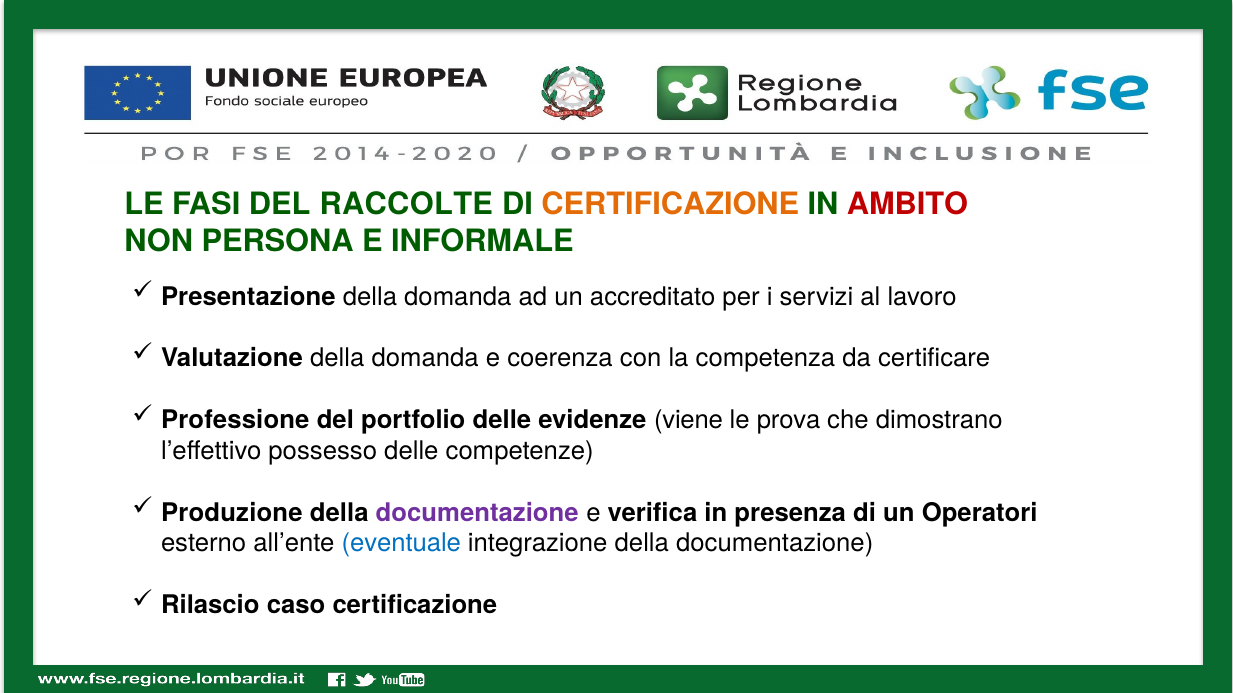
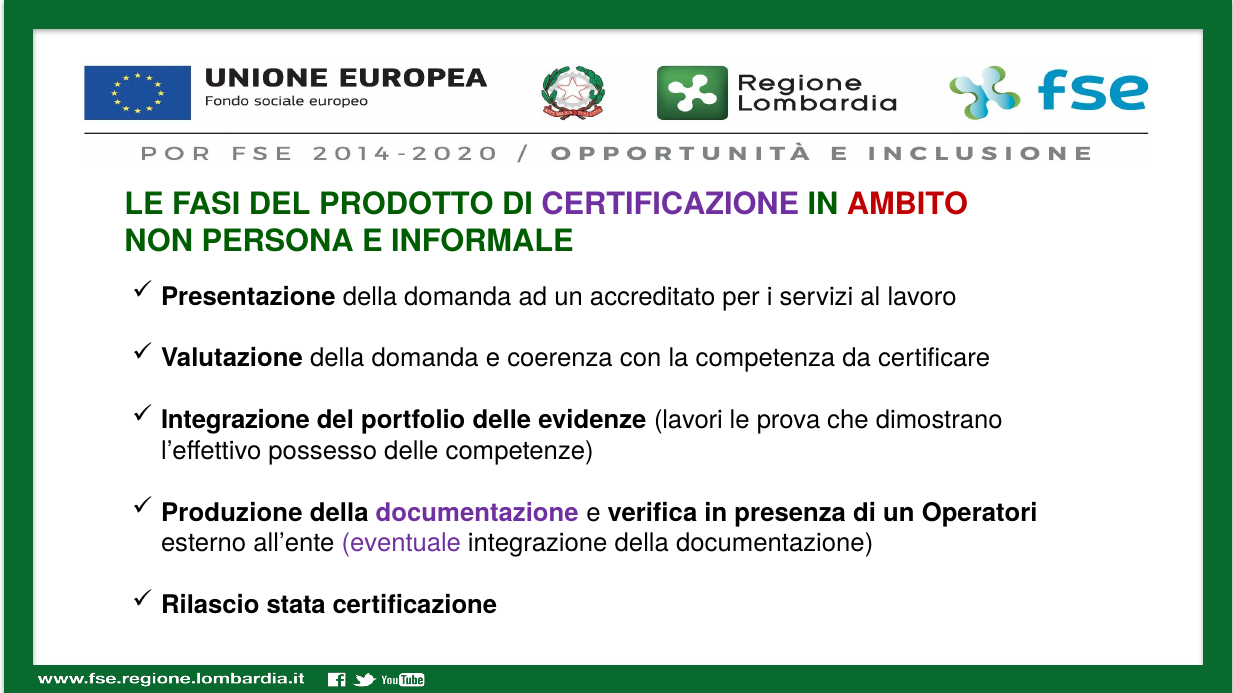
RACCOLTE: RACCOLTE -> PRODOTTO
CERTIFICAZIONE at (670, 204) colour: orange -> purple
Professione at (235, 420): Professione -> Integrazione
viene: viene -> lavori
eventuale colour: blue -> purple
caso: caso -> stata
